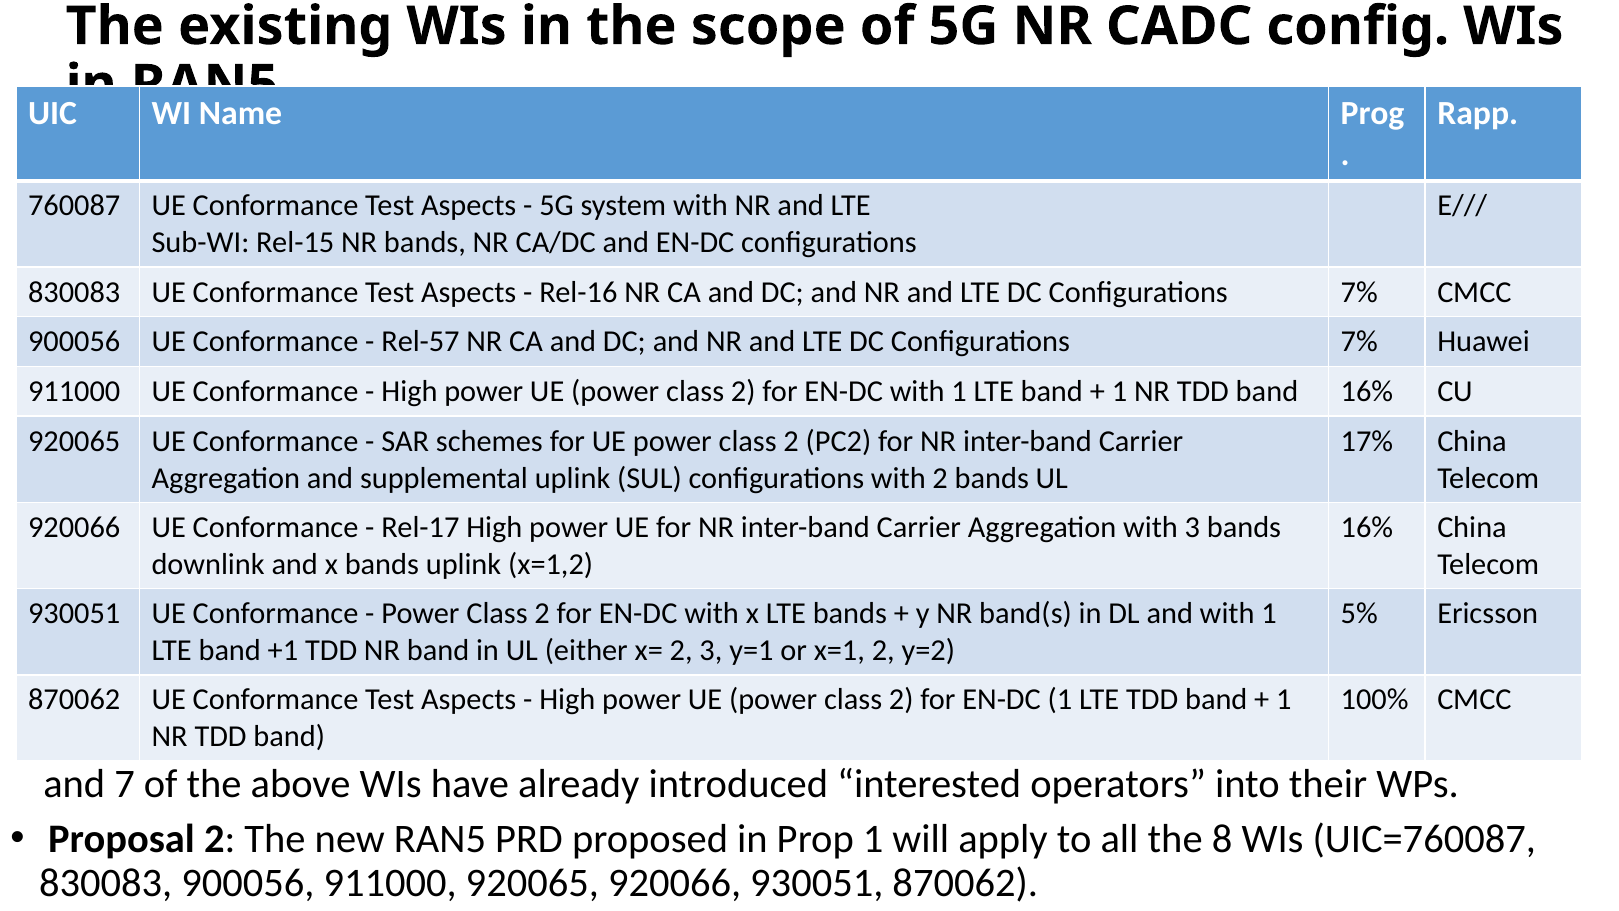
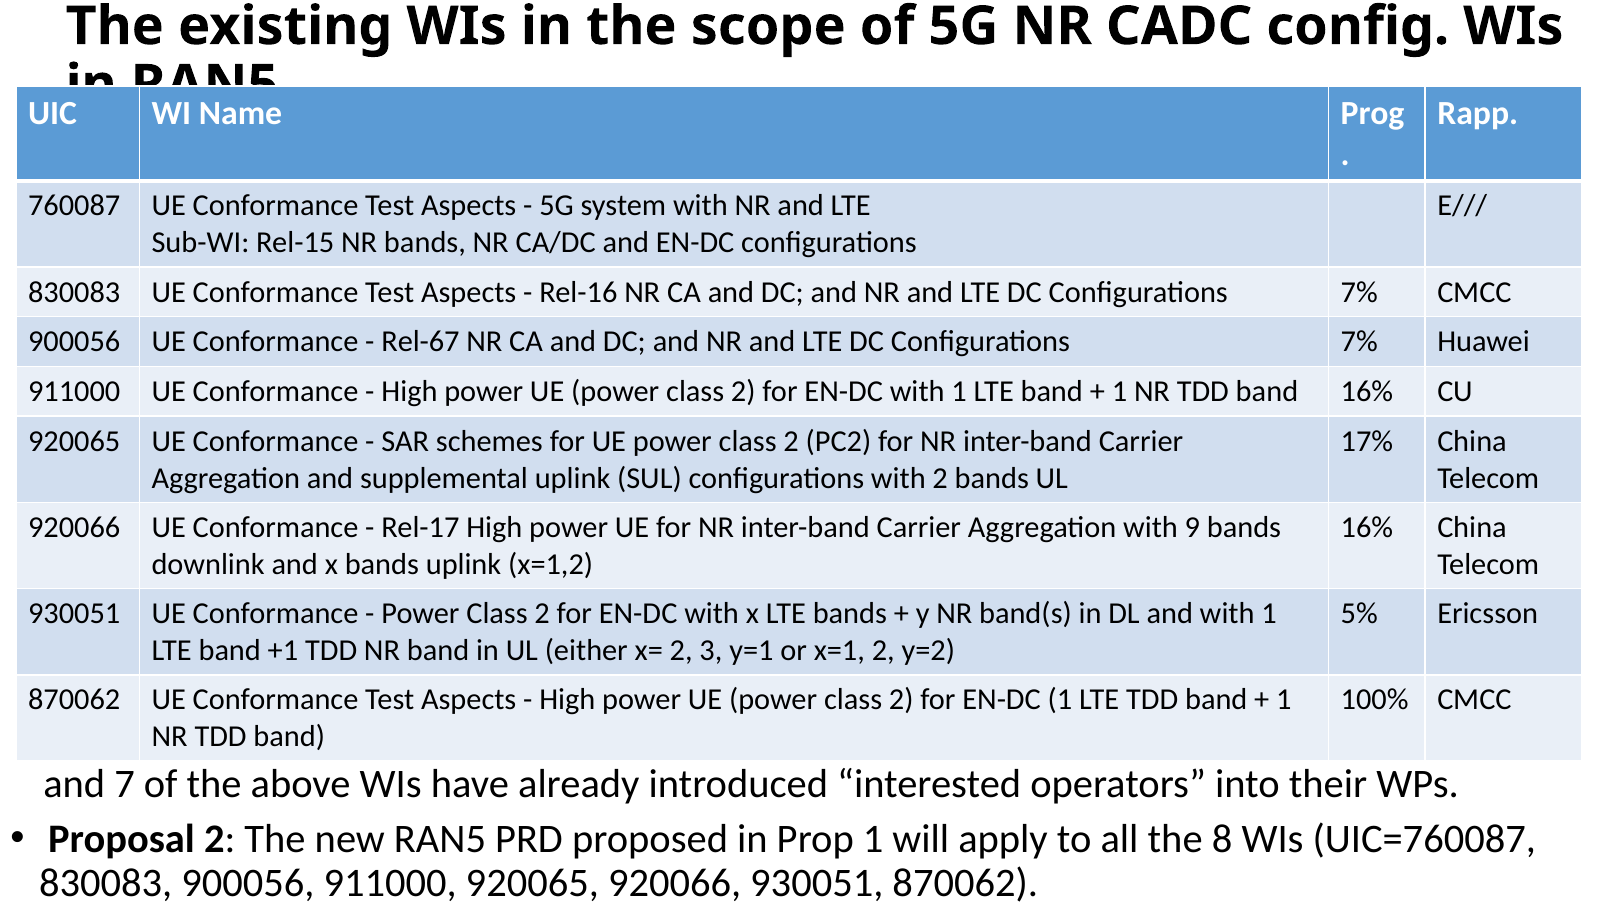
Rel-57: Rel-57 -> Rel-67
with 3: 3 -> 9
